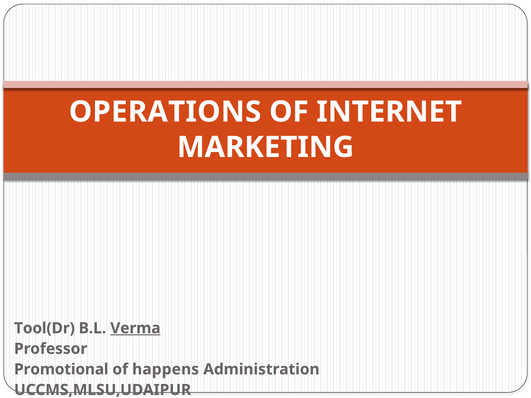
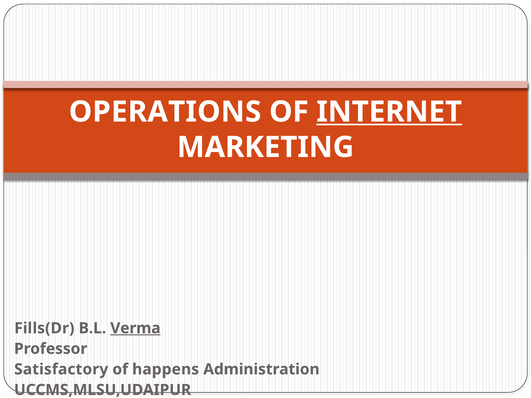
INTERNET underline: none -> present
Tool(Dr: Tool(Dr -> Fills(Dr
Promotional: Promotional -> Satisfactory
